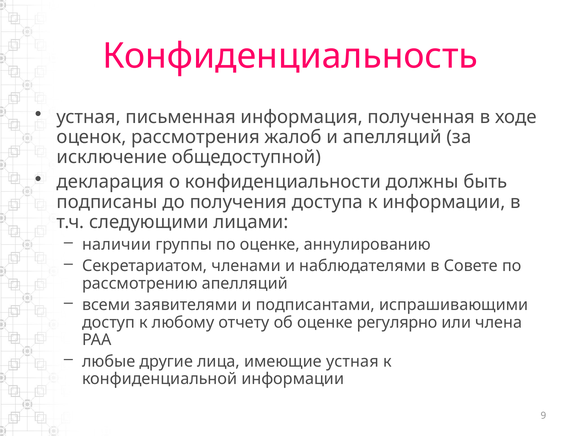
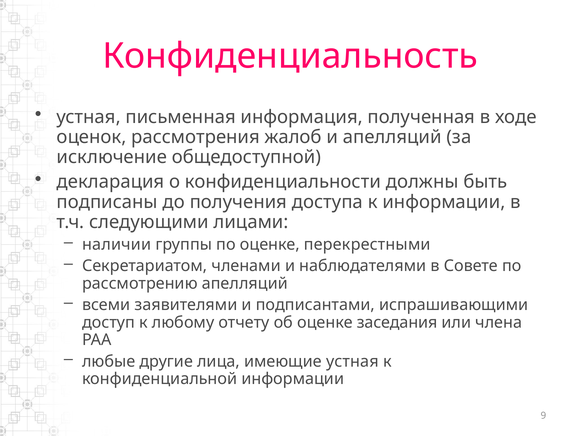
аннулированию: аннулированию -> перекрестными
регулярно: регулярно -> заседания
